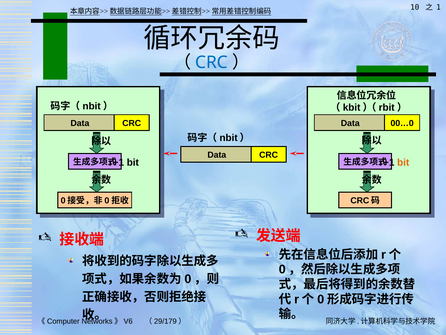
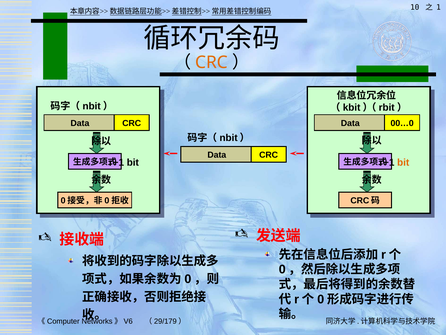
CRC at (212, 62) colour: blue -> orange
